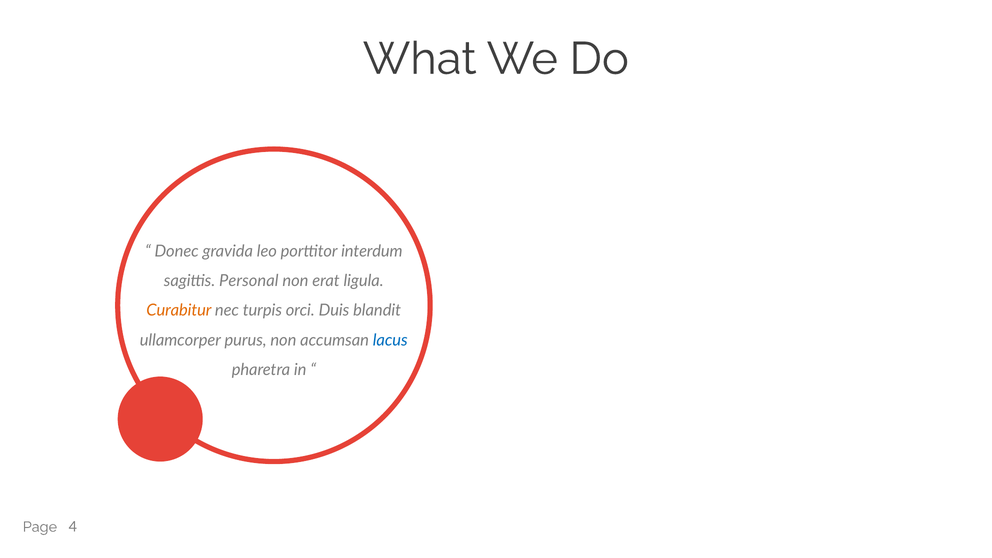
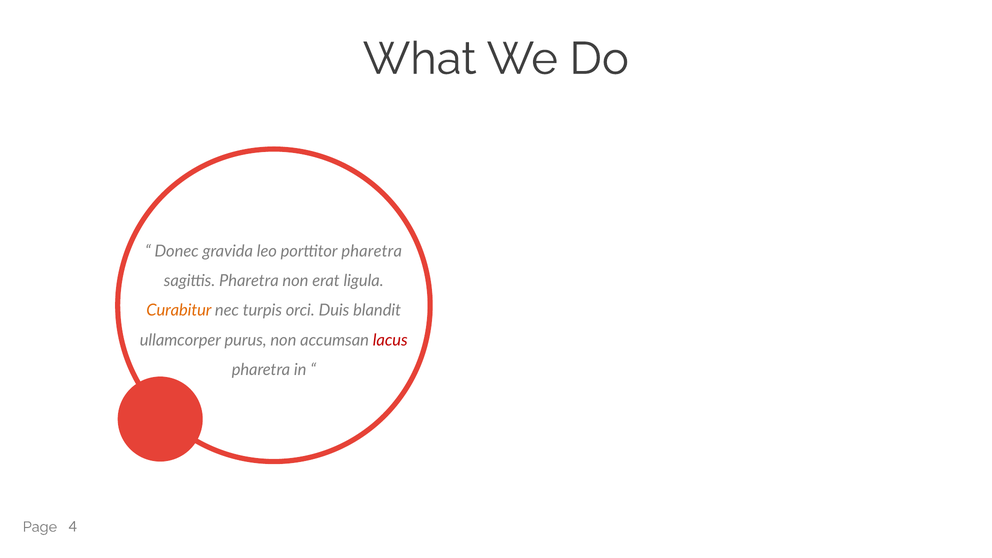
porttitor interdum: interdum -> pharetra
sagittis Personal: Personal -> Pharetra
lacus colour: blue -> red
